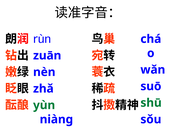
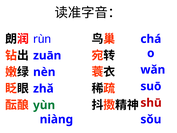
shū colour: green -> red
